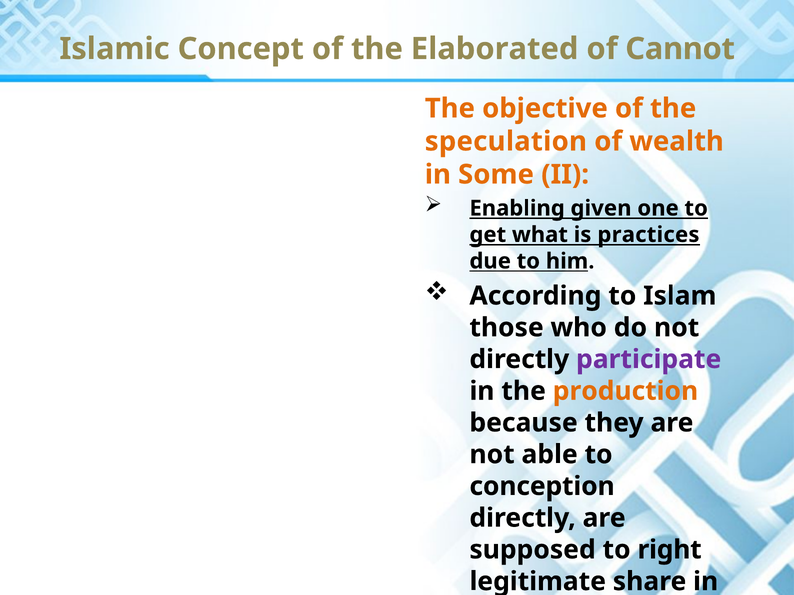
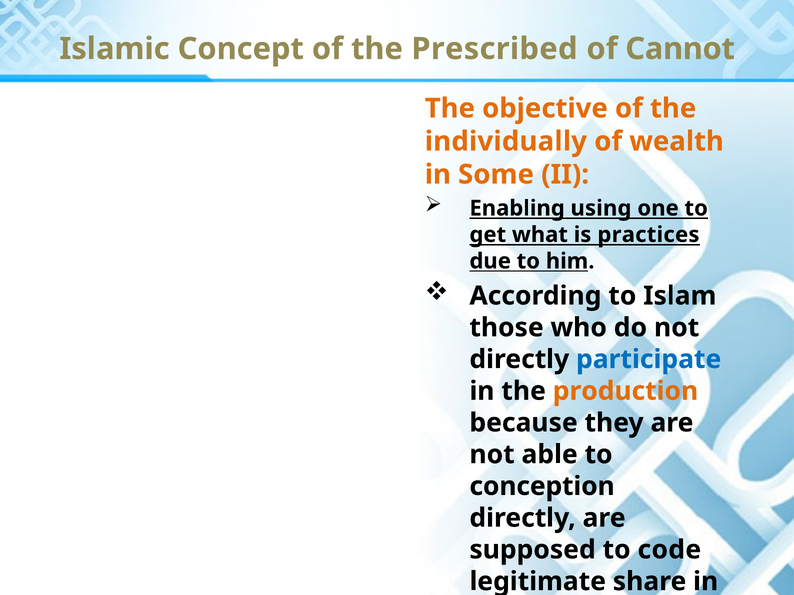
Elaborated: Elaborated -> Prescribed
speculation: speculation -> individually
given: given -> using
participate colour: purple -> blue
right: right -> code
